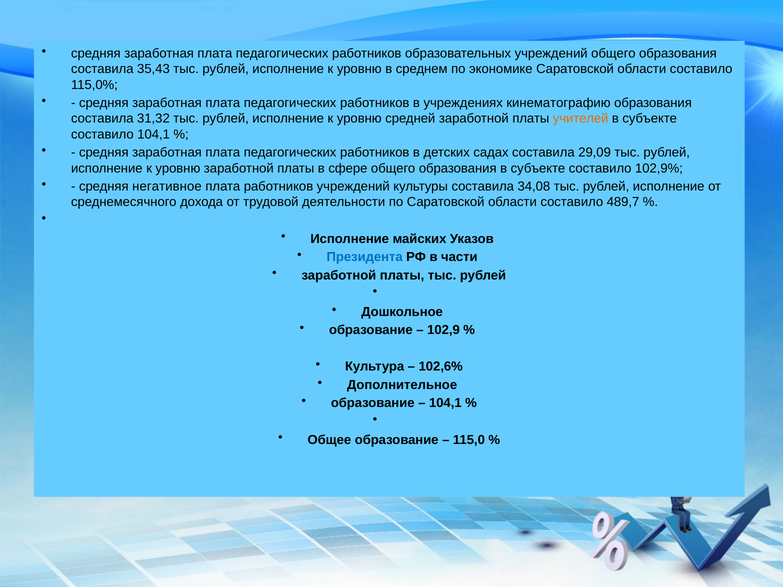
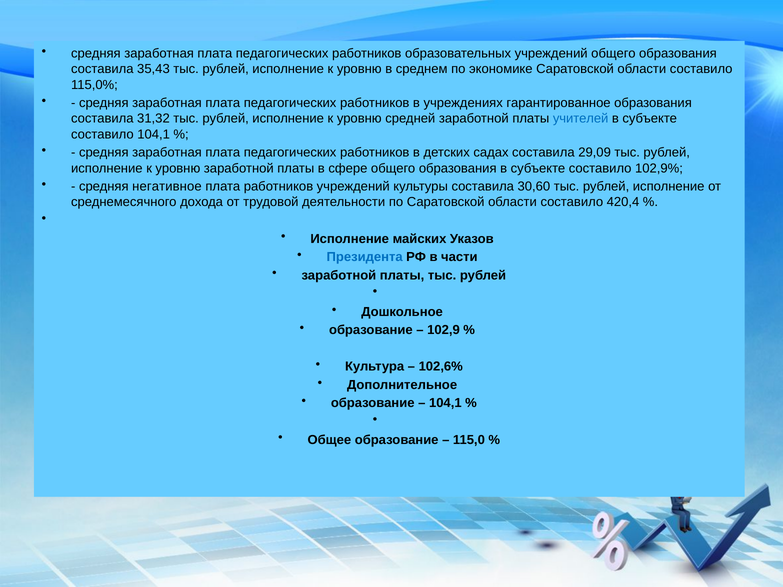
кинематографию: кинематографию -> гарантированное
учителей colour: orange -> blue
34,08: 34,08 -> 30,60
489,7: 489,7 -> 420,4
